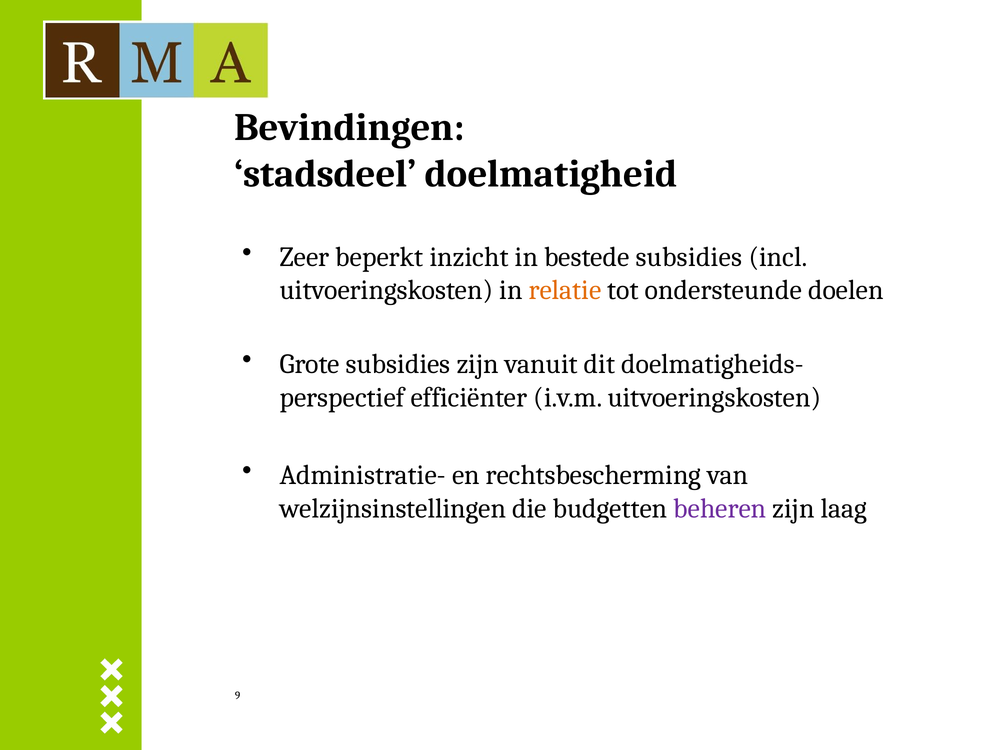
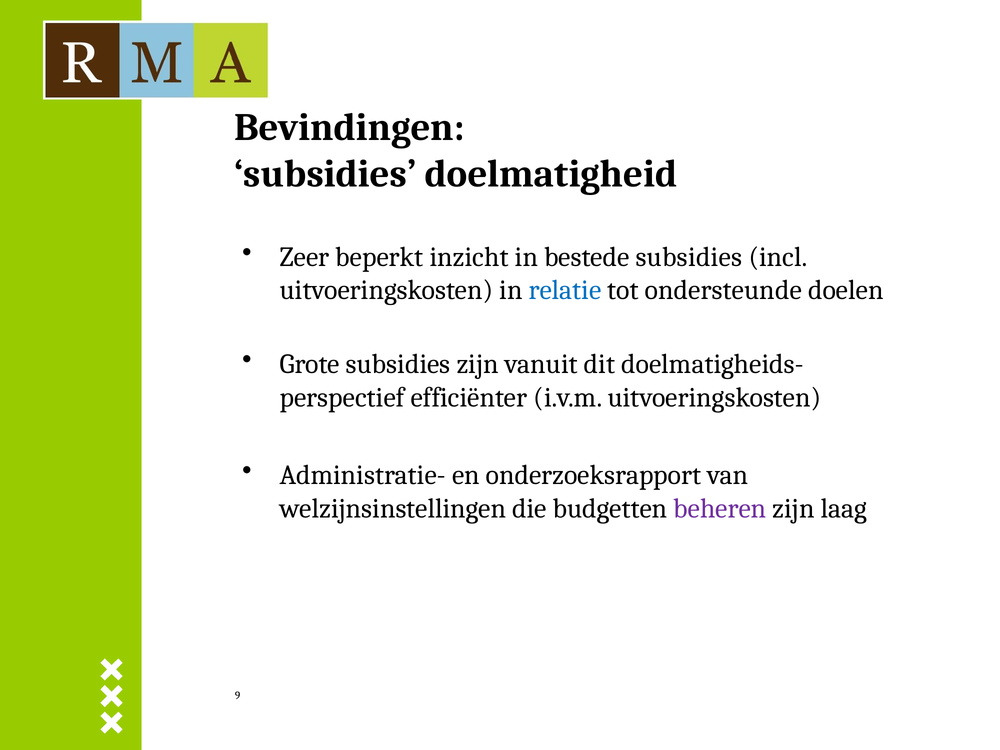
stadsdeel at (325, 174): stadsdeel -> subsidies
relatie colour: orange -> blue
rechtsbescherming: rechtsbescherming -> onderzoeksrapport
